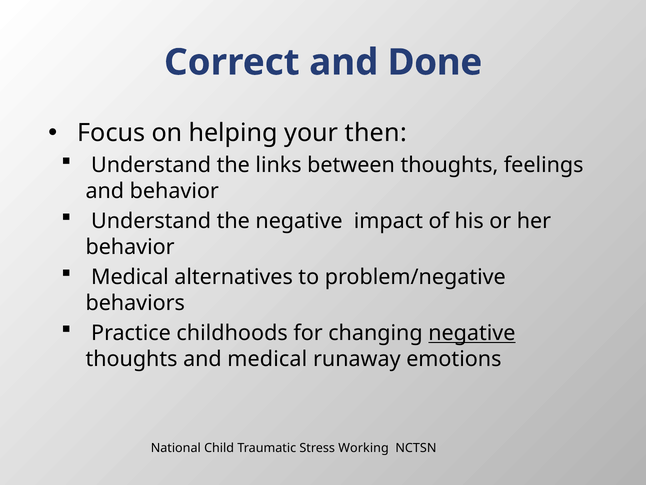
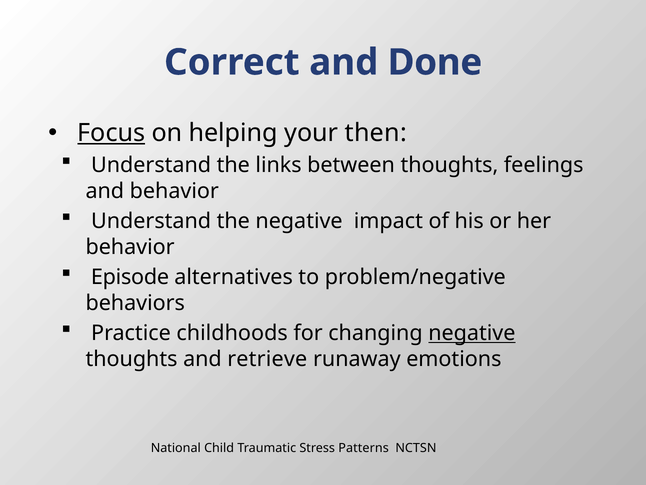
Focus underline: none -> present
Medical at (130, 277): Medical -> Episode
and medical: medical -> retrieve
Working: Working -> Patterns
